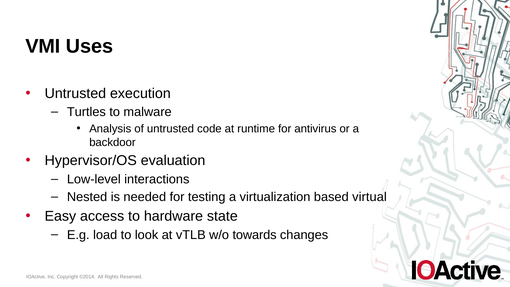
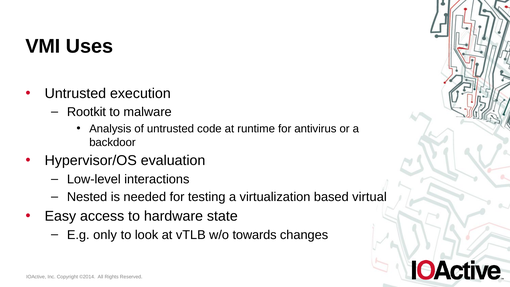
Turtles: Turtles -> Rootkit
load: load -> only
